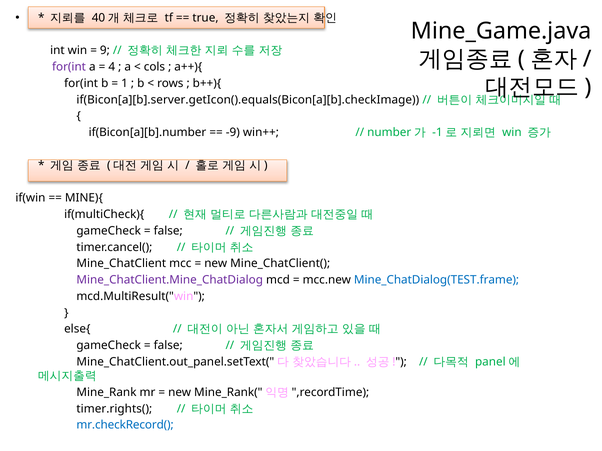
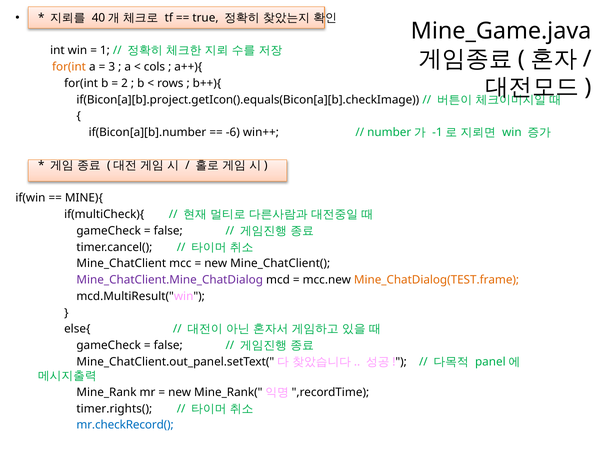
9: 9 -> 1
for(int at (69, 67) colour: purple -> orange
4: 4 -> 3
1: 1 -> 2
if(Bicon[a][b].server.getIcon().equals(Bicon[a][b].checkImage: if(Bicon[a][b].server.getIcon().equals(Bicon[a][b].checkImage -> if(Bicon[a][b].project.getIcon().equals(Bicon[a][b].checkImage
-9: -9 -> -6
Mine_ChatDialog(TEST.frame colour: blue -> orange
